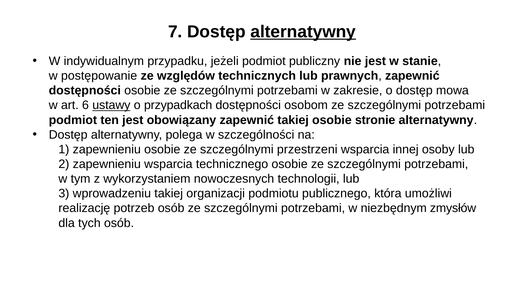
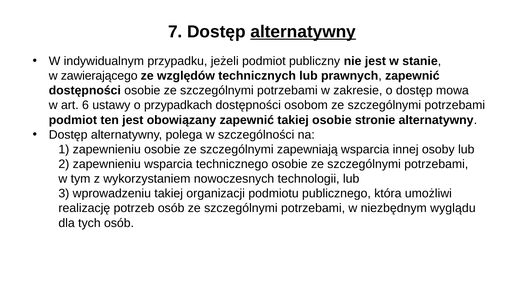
postępowanie: postępowanie -> zawierającego
ustawy underline: present -> none
przestrzeni: przestrzeni -> zapewniają
zmysłów: zmysłów -> wyglądu
